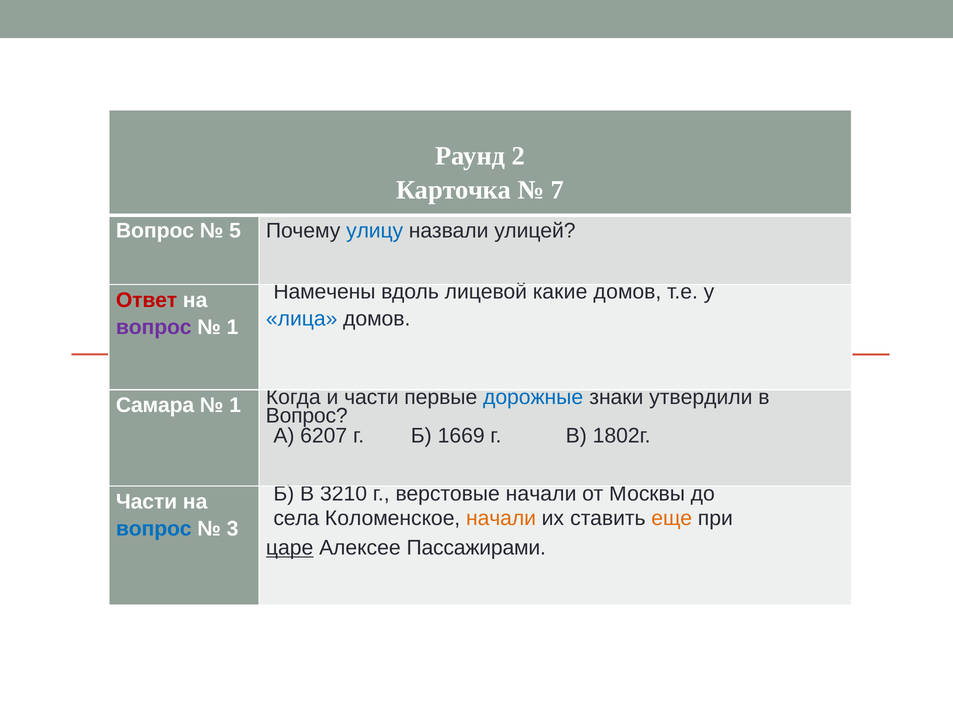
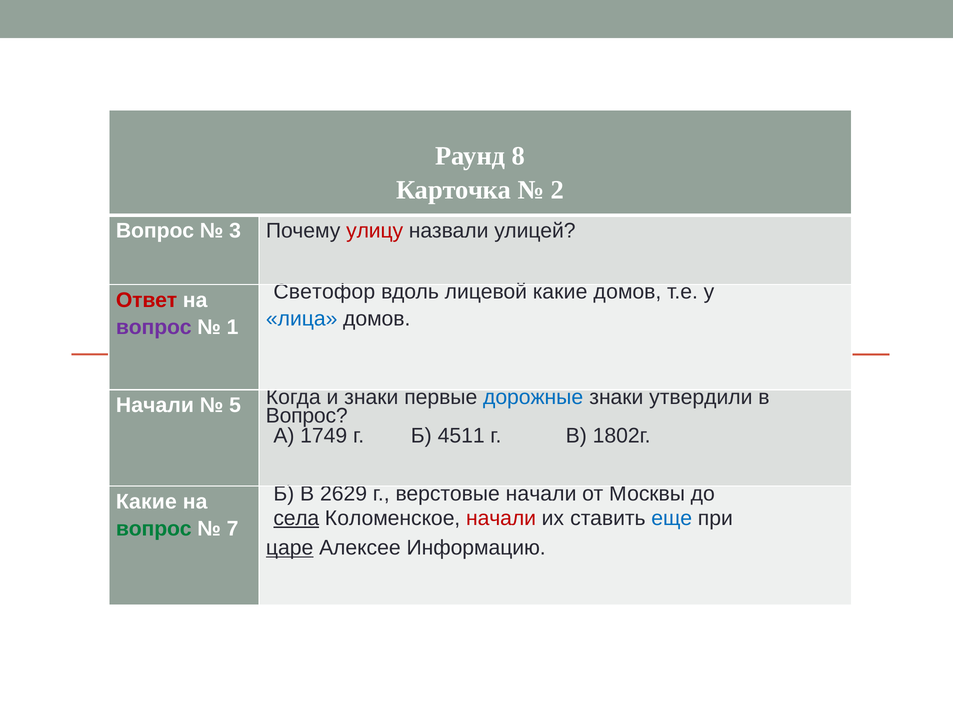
2: 2 -> 8
7: 7 -> 2
5: 5 -> 3
улицу colour: blue -> red
Намечены: Намечены -> Светофор
Самара at (155, 405): Самара -> Начали
1 at (235, 405): 1 -> 5
и части: части -> знаки
6207: 6207 -> 1749
1669: 1669 -> 4511
3210: 3210 -> 2629
Части at (147, 501): Части -> Какие
села underline: none -> present
начали at (501, 518) colour: orange -> red
еще colour: orange -> blue
вопрос at (154, 529) colour: blue -> green
3: 3 -> 7
Пассажирами: Пассажирами -> Информацию
